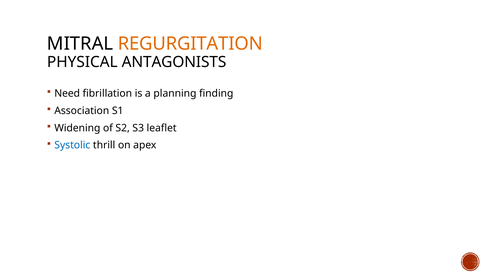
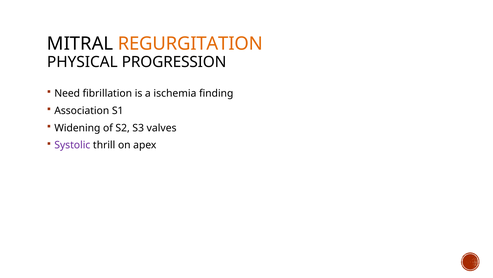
ANTAGONISTS: ANTAGONISTS -> PROGRESSION
planning: planning -> ischemia
leaflet: leaflet -> valves
Systolic colour: blue -> purple
